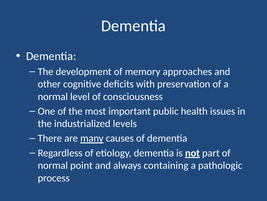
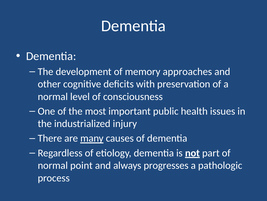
levels: levels -> injury
containing: containing -> progresses
